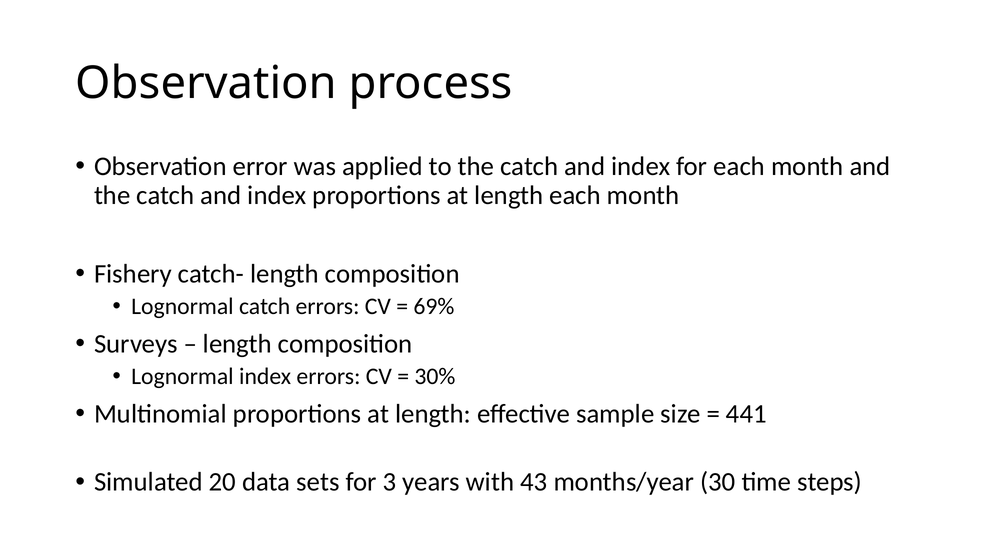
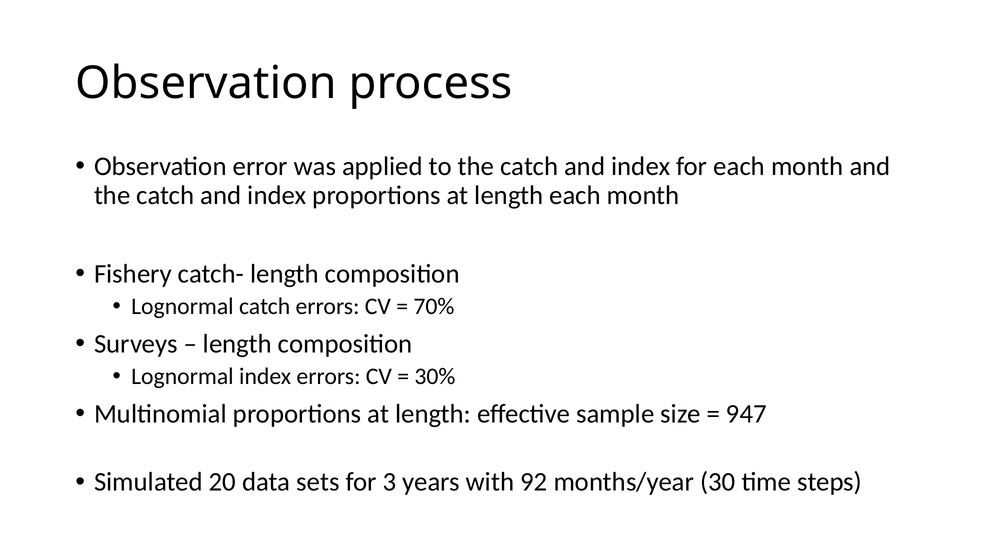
69%: 69% -> 70%
441: 441 -> 947
43: 43 -> 92
